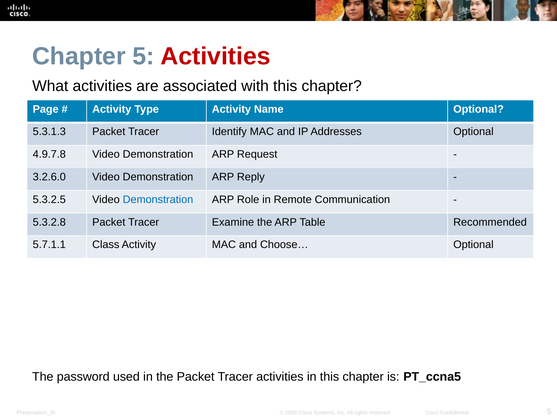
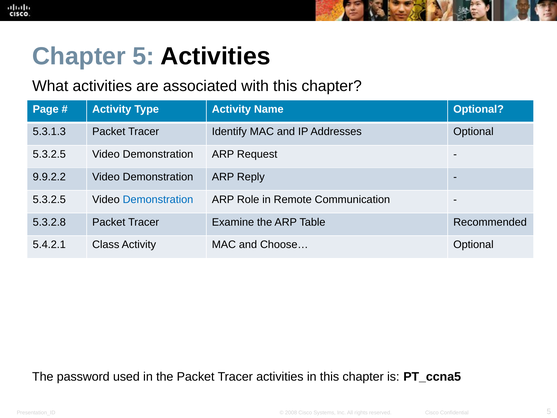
Activities at (216, 56) colour: red -> black
4.9.7.8 at (49, 154): 4.9.7.8 -> 5.3.2.5
3.2.6.0: 3.2.6.0 -> 9.9.2.2
5.7.1.1: 5.7.1.1 -> 5.4.2.1
